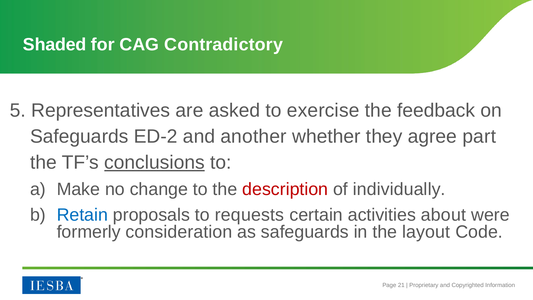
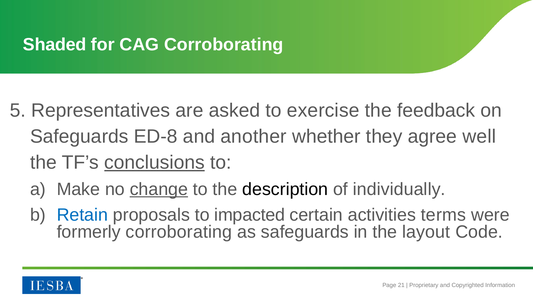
CAG Contradictory: Contradictory -> Corroborating
ED-2: ED-2 -> ED-8
part: part -> well
change underline: none -> present
description colour: red -> black
requests: requests -> impacted
about: about -> terms
formerly consideration: consideration -> corroborating
